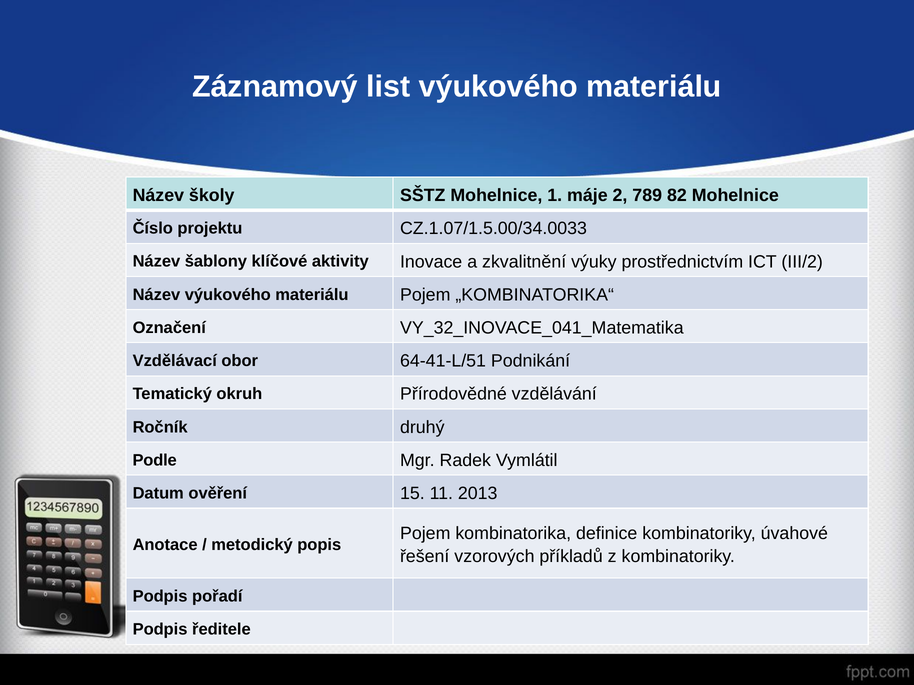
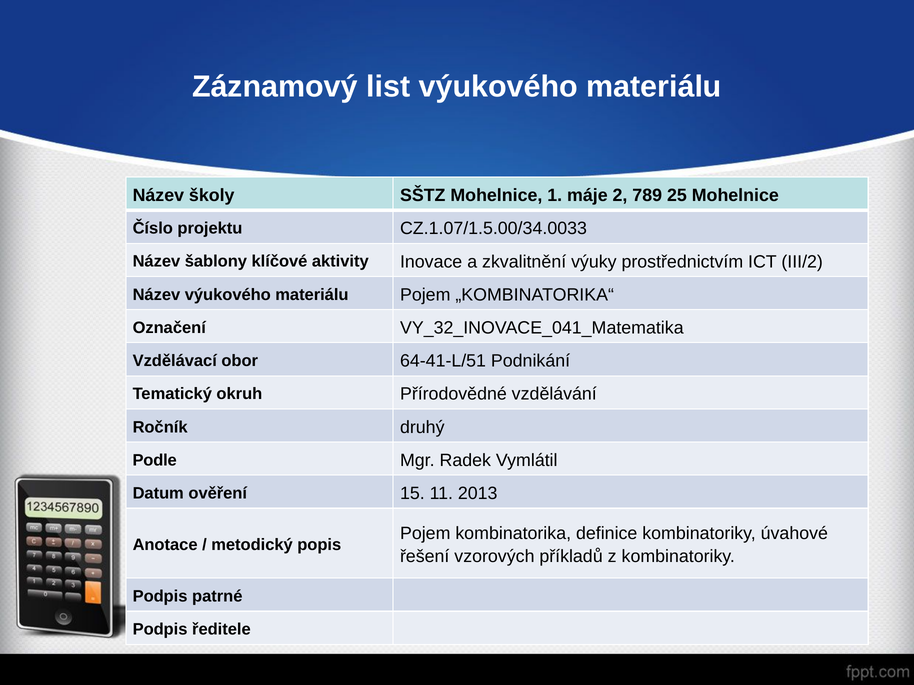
82: 82 -> 25
pořadí: pořadí -> patrné
